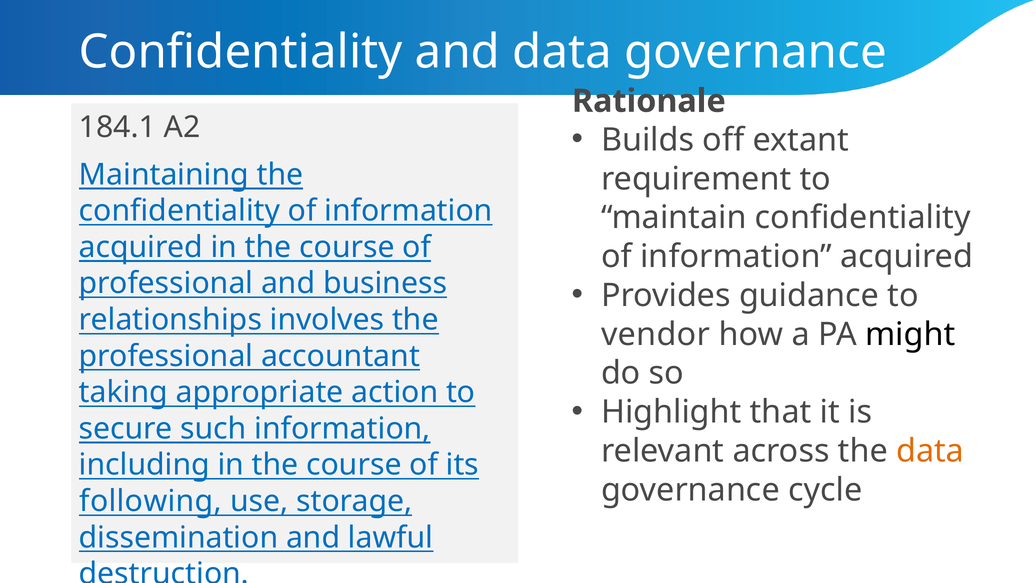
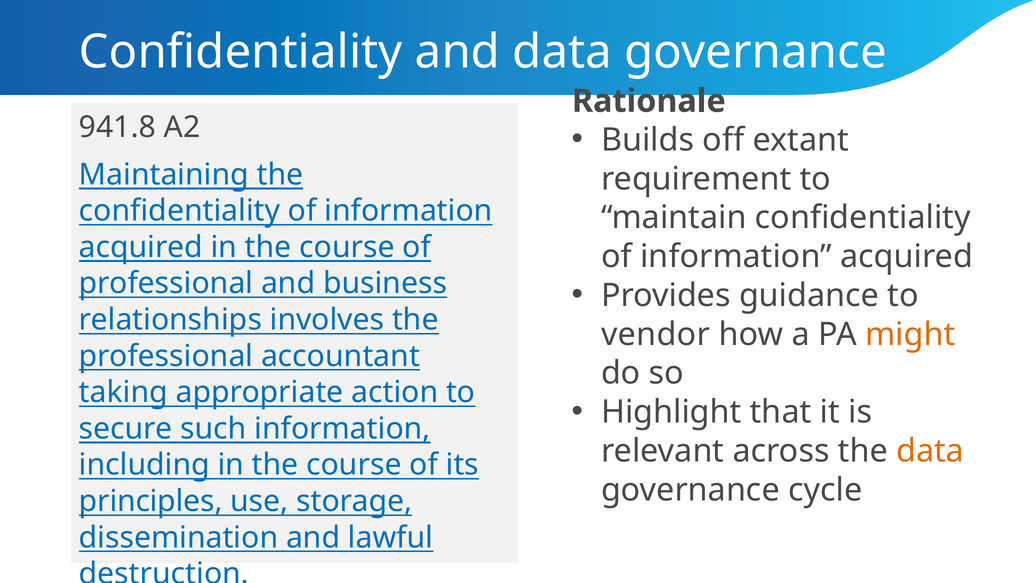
184.1: 184.1 -> 941.8
might colour: black -> orange
following: following -> principles
